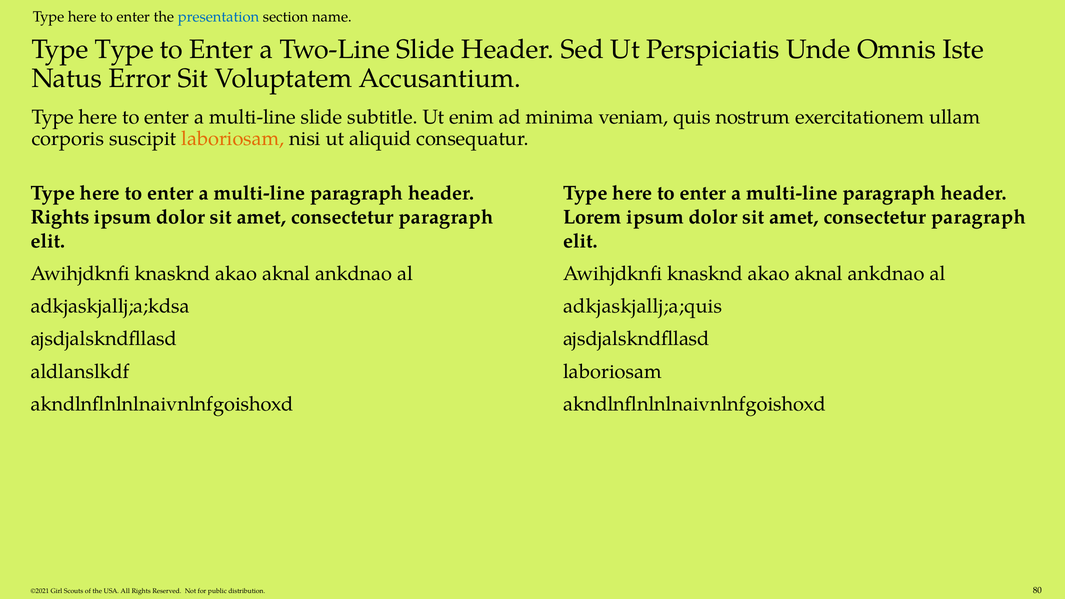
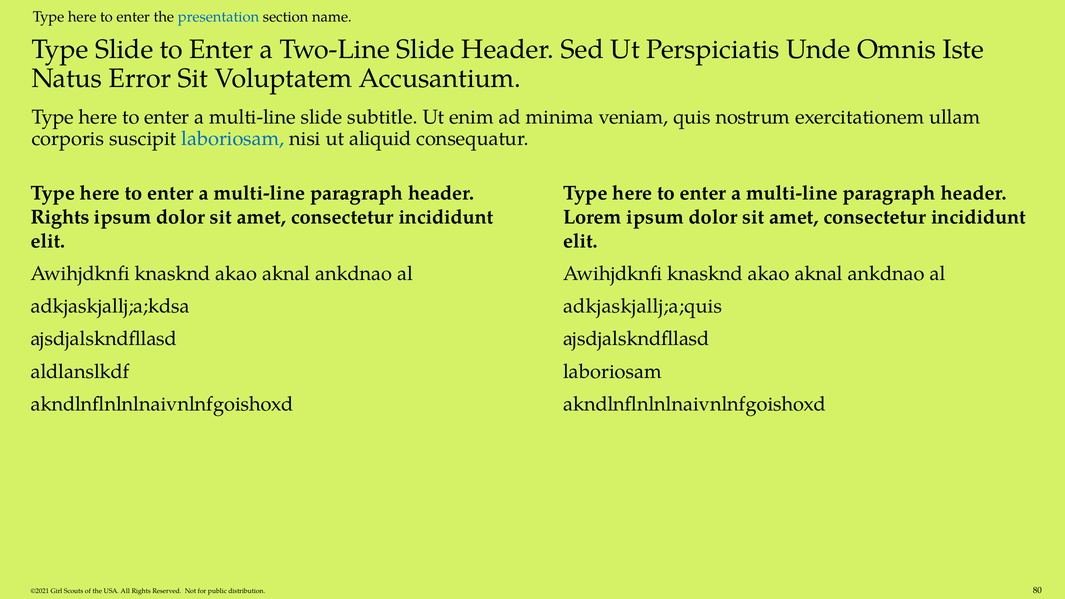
Type Type: Type -> Slide
laboriosam at (233, 139) colour: orange -> blue
paragraph at (446, 217): paragraph -> incididunt
paragraph at (978, 217): paragraph -> incididunt
